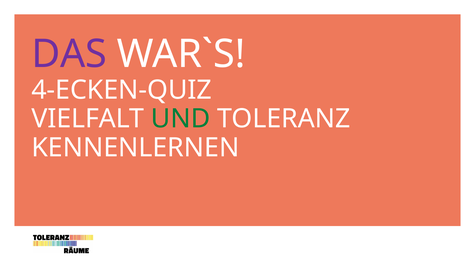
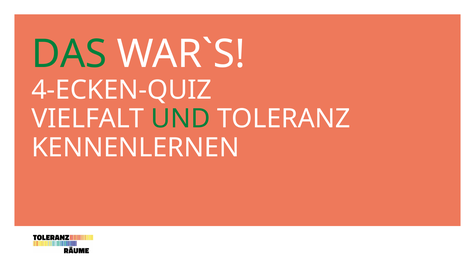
DAS colour: purple -> green
